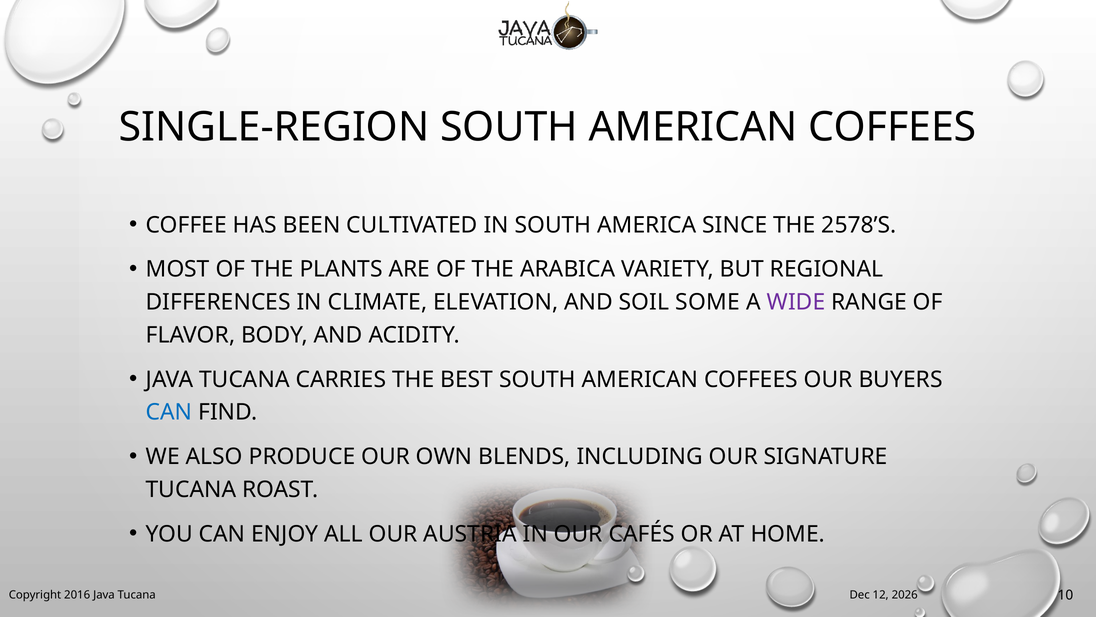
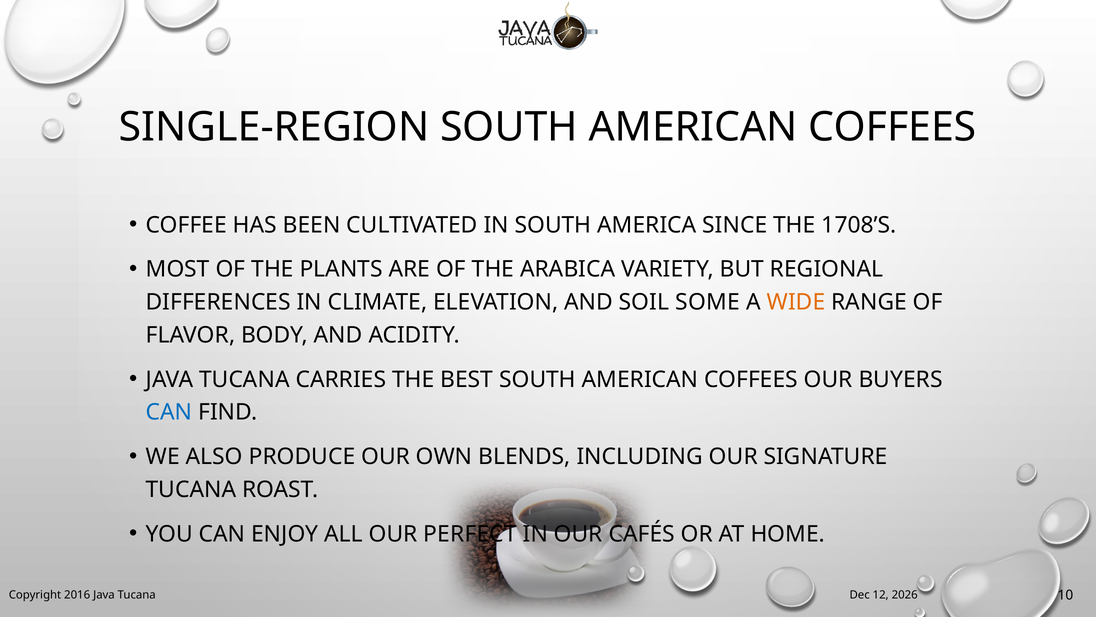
2578’S: 2578’S -> 1708’S
WIDE colour: purple -> orange
AUSTRIA: AUSTRIA -> PERFECT
